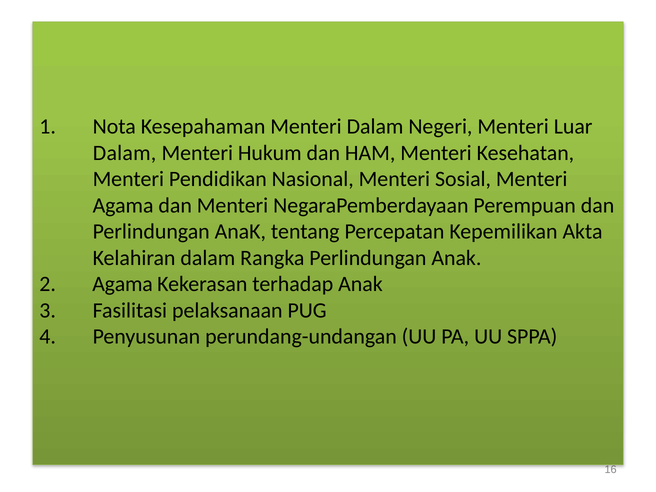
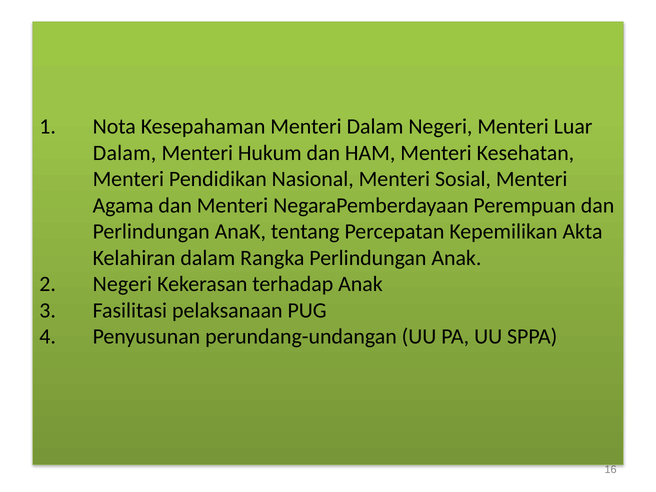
Agama at (123, 284): Agama -> Negeri
